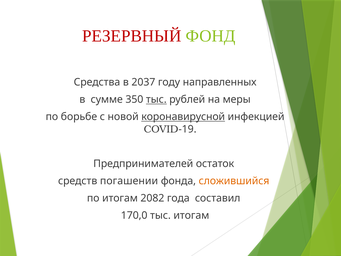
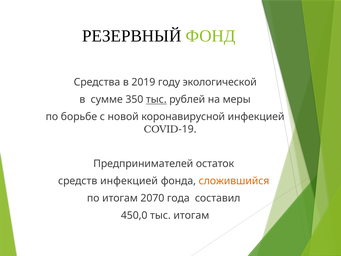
РЕЗЕРВНЫЙ colour: red -> black
2037: 2037 -> 2019
направленных: направленных -> экологической
коронавирусной underline: present -> none
средств погашении: погашении -> инфекцией
2082: 2082 -> 2070
170,0: 170,0 -> 450,0
